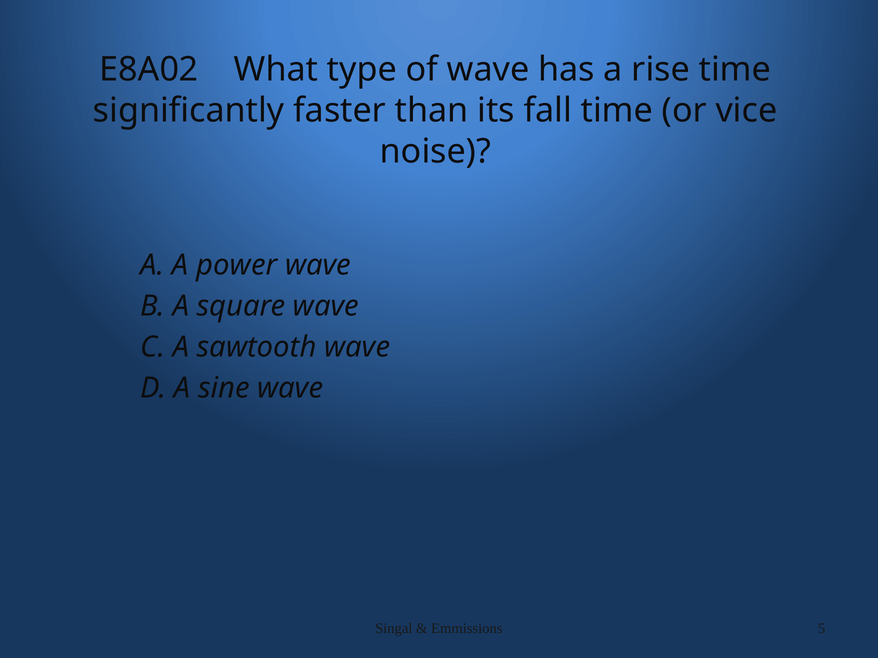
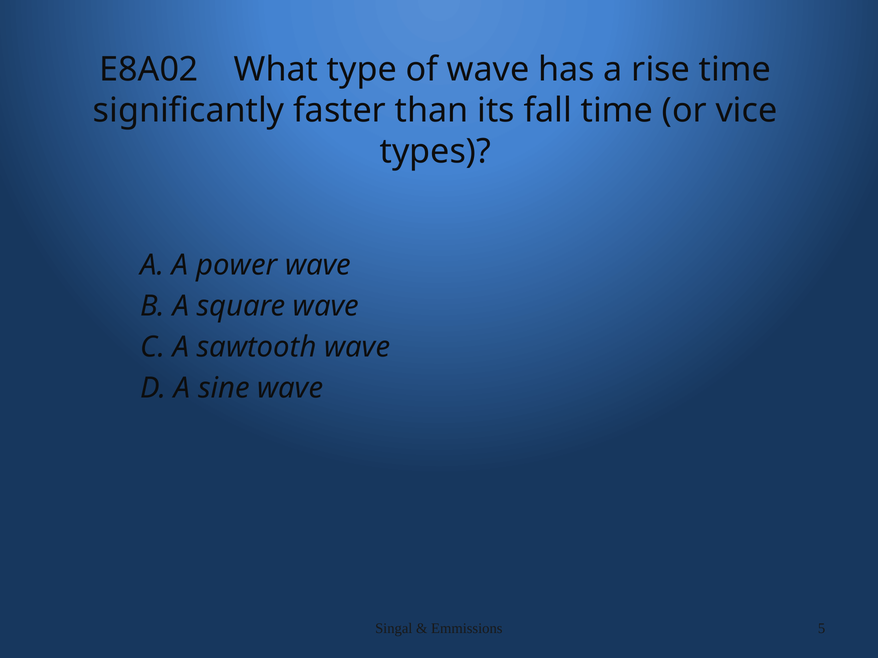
noise: noise -> types
